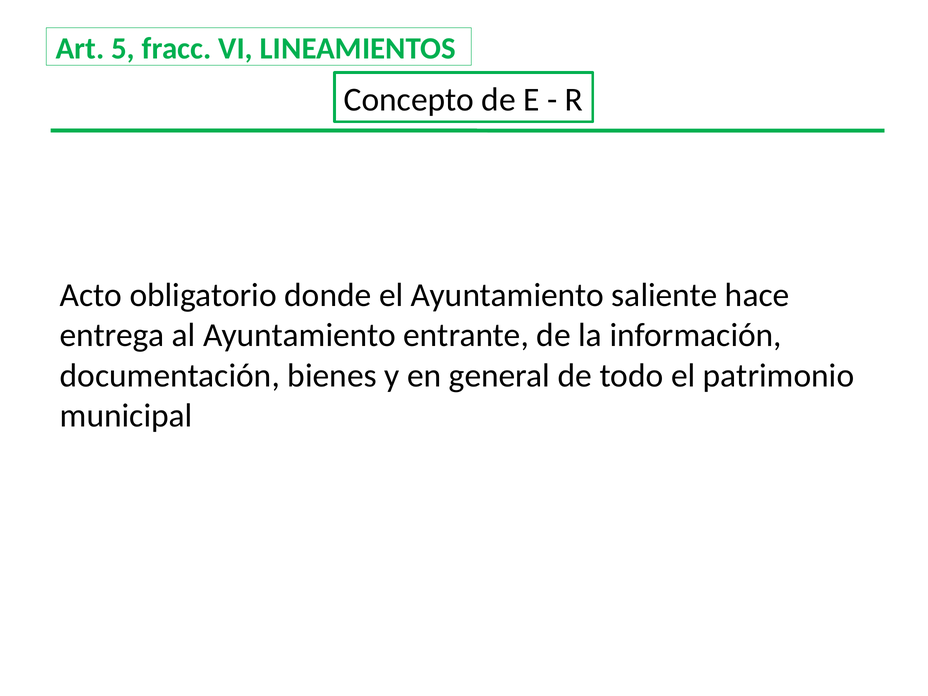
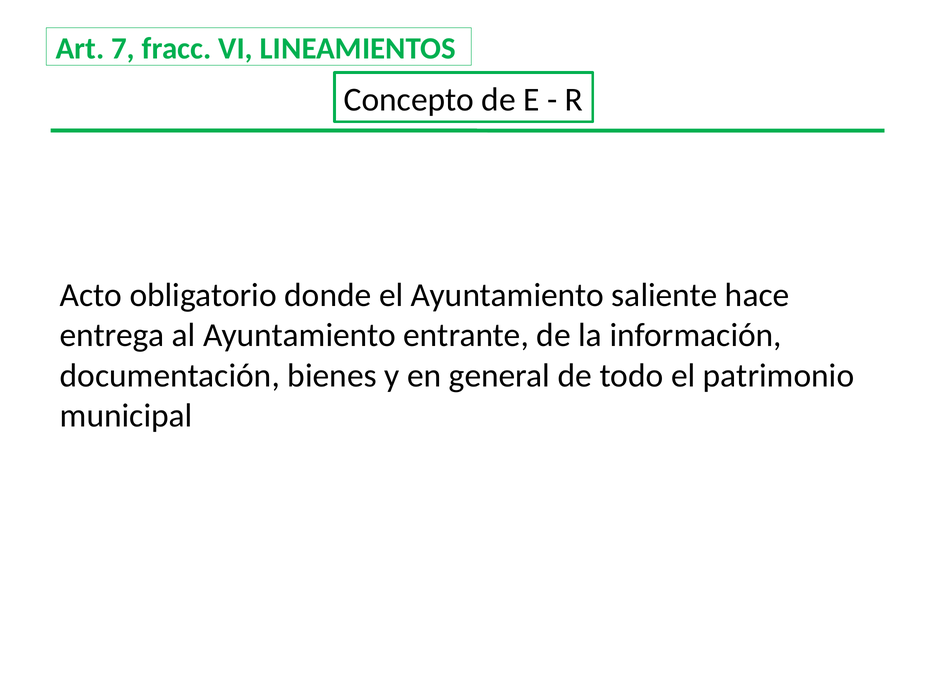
5: 5 -> 7
